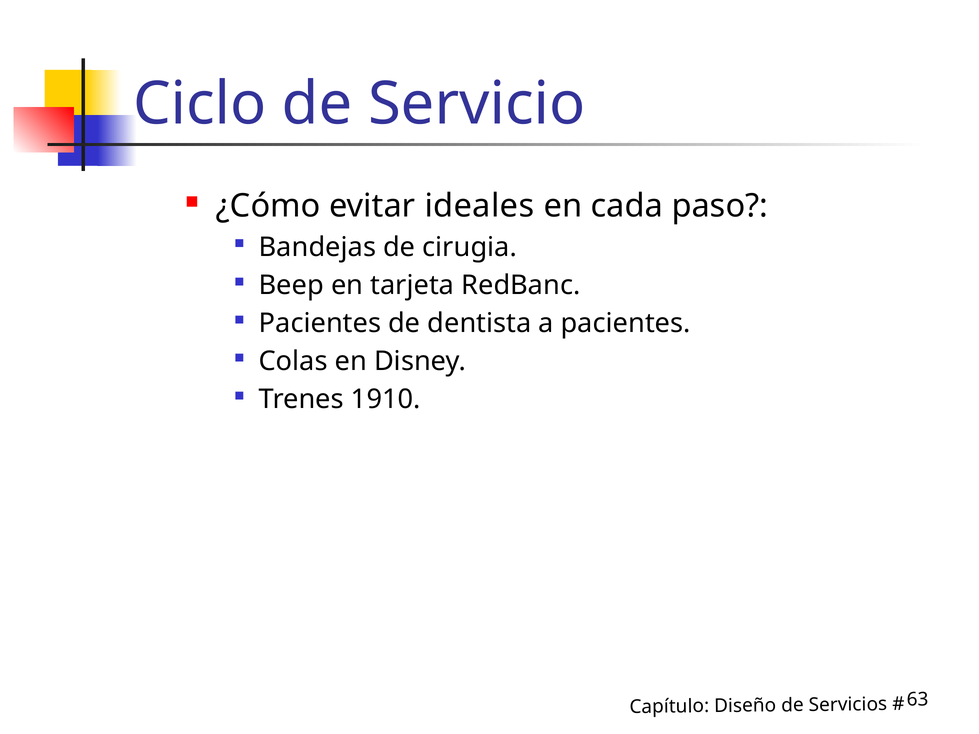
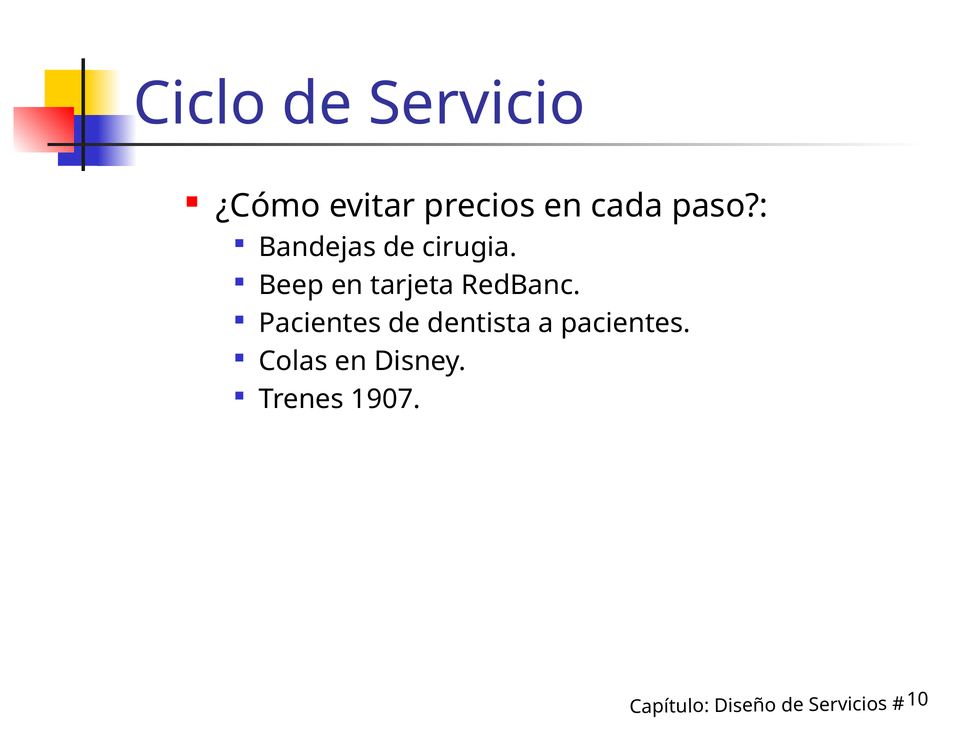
ideales: ideales -> precios
1910: 1910 -> 1907
63: 63 -> 10
